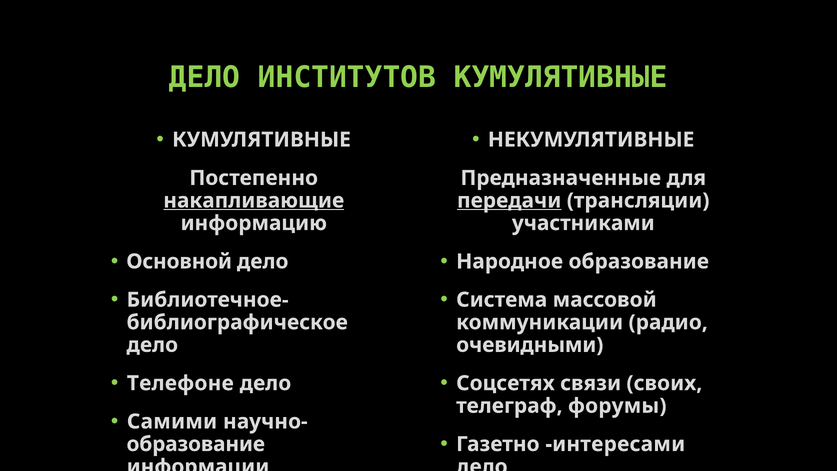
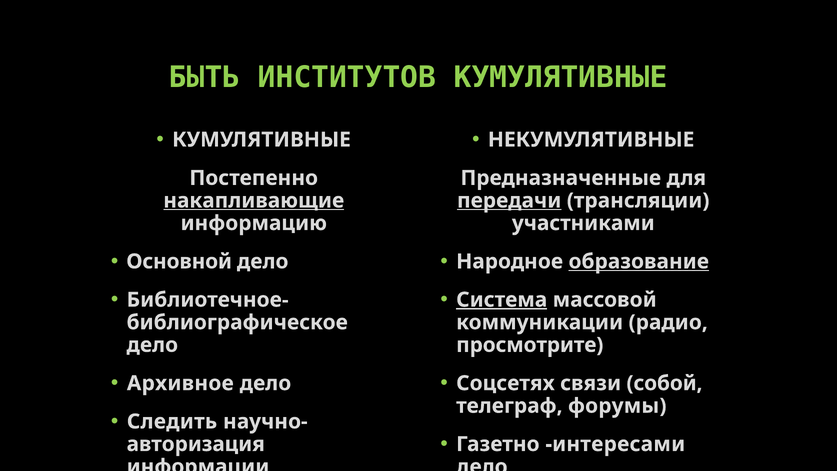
ДЕЛО at (205, 78): ДЕЛО -> БЫТЬ
образование at (639, 261) underline: none -> present
Система underline: none -> present
очевидными: очевидными -> просмотрите
Телефоне: Телефоне -> Архивное
своих: своих -> собой
Самими: Самими -> Следить
образование at (196, 444): образование -> авторизация
